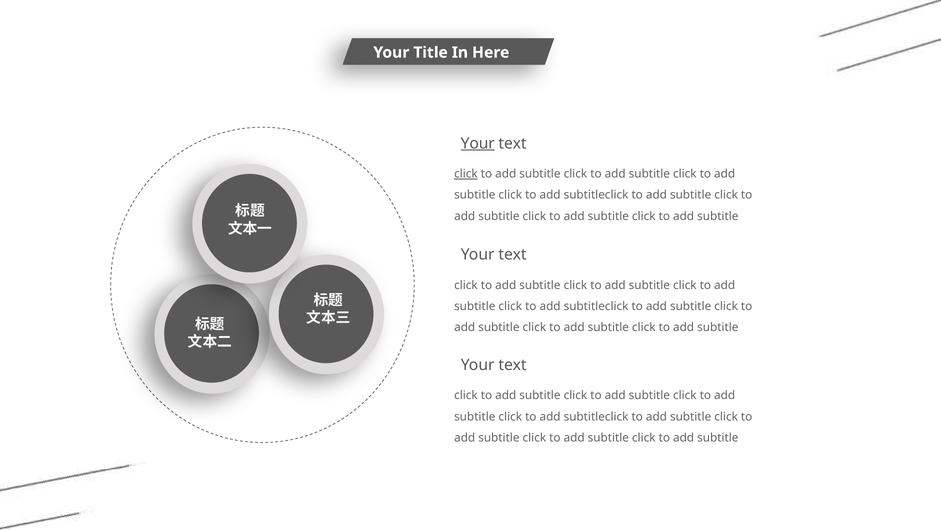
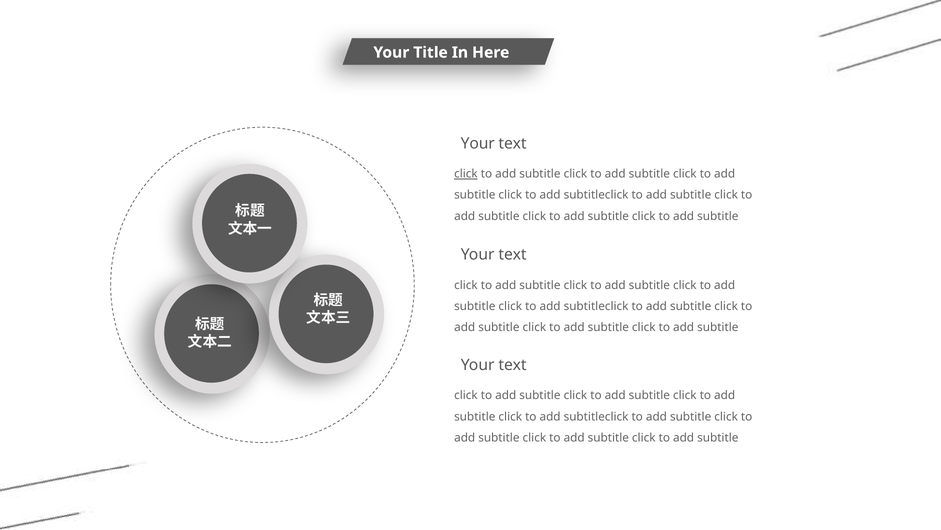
Your at (478, 143) underline: present -> none
